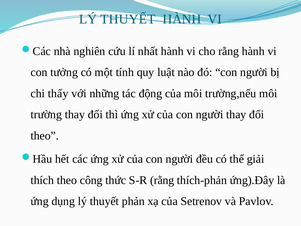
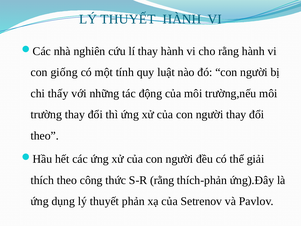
lí nhất: nhất -> thay
tưởng: tưởng -> giống
